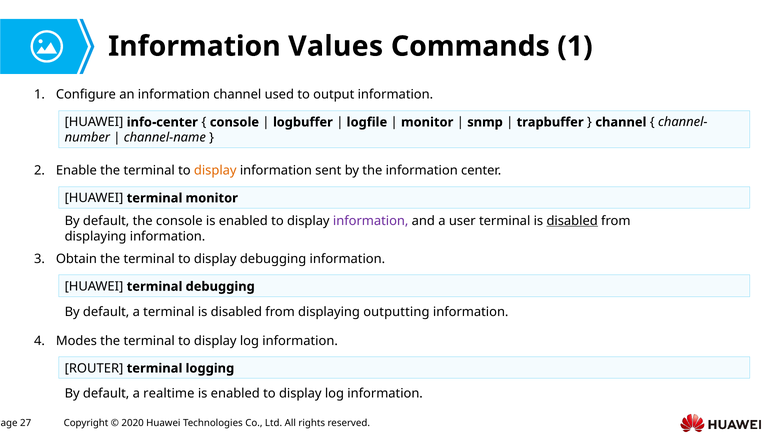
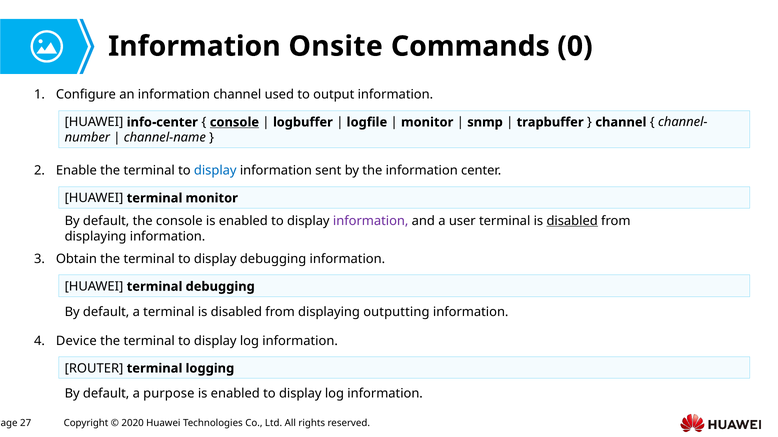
Values: Values -> Onsite
Commands 1: 1 -> 0
console at (234, 122) underline: none -> present
display at (215, 171) colour: orange -> blue
Modes: Modes -> Device
realtime: realtime -> purpose
